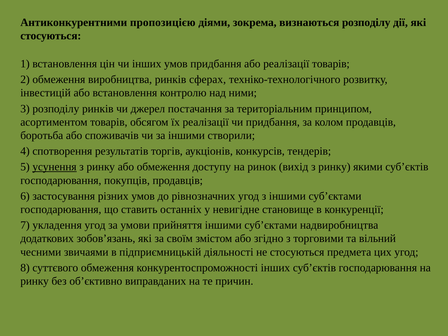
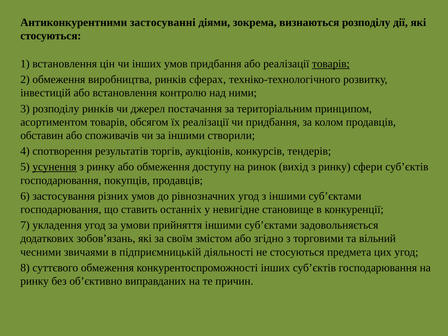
пропозицією: пропозицією -> застосуванні
товарів at (331, 64) underline: none -> present
боротьба: боротьба -> обставин
якими: якими -> сфери
надвиробництва: надвиробництва -> задовольняється
